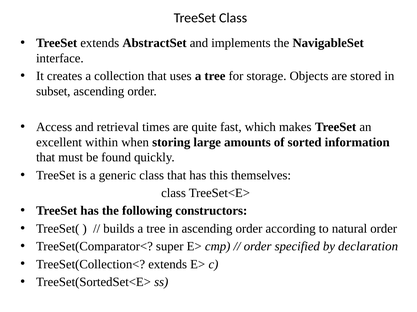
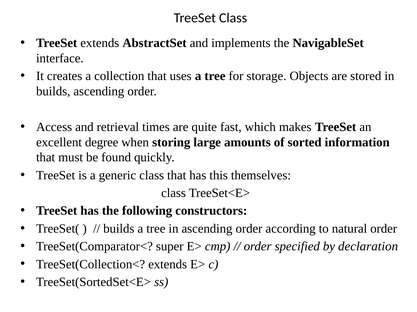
subset at (53, 92): subset -> builds
within: within -> degree
